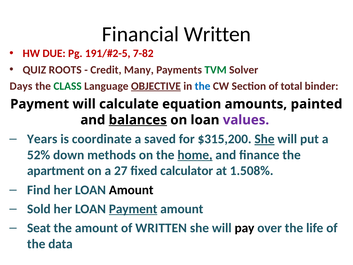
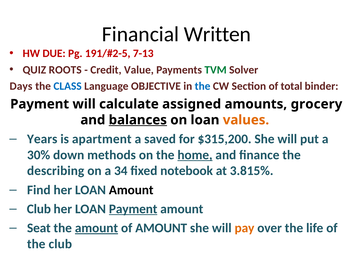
7-82: 7-82 -> 7-13
Many: Many -> Value
CLASS colour: green -> blue
OBJECTIVE underline: present -> none
equation: equation -> assigned
painted: painted -> grocery
values colour: purple -> orange
coordinate: coordinate -> apartment
She at (264, 139) underline: present -> none
52%: 52% -> 30%
apartment: apartment -> describing
27: 27 -> 34
calculator: calculator -> notebook
1.508%: 1.508% -> 3.815%
Sold at (39, 209): Sold -> Club
amount at (96, 228) underline: none -> present
of WRITTEN: WRITTEN -> AMOUNT
pay colour: black -> orange
the data: data -> club
